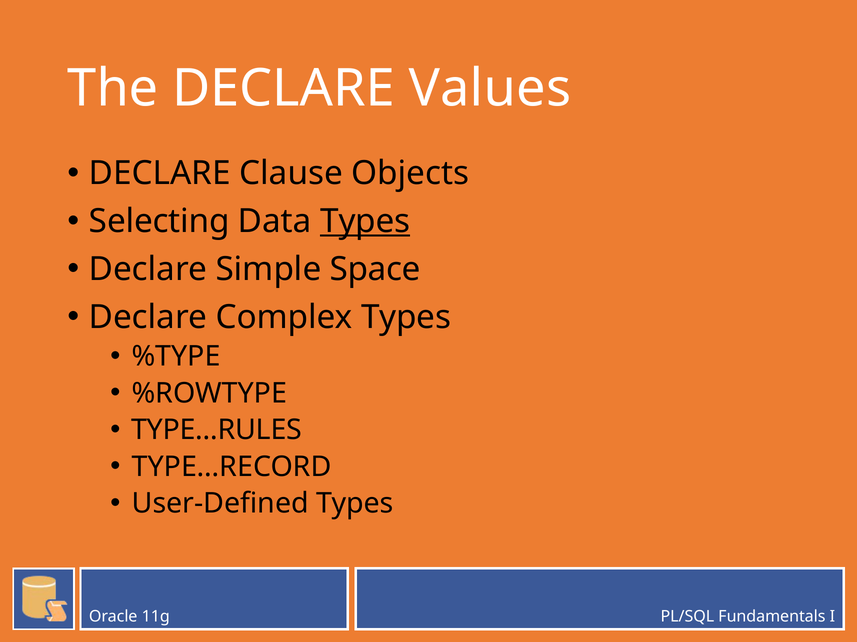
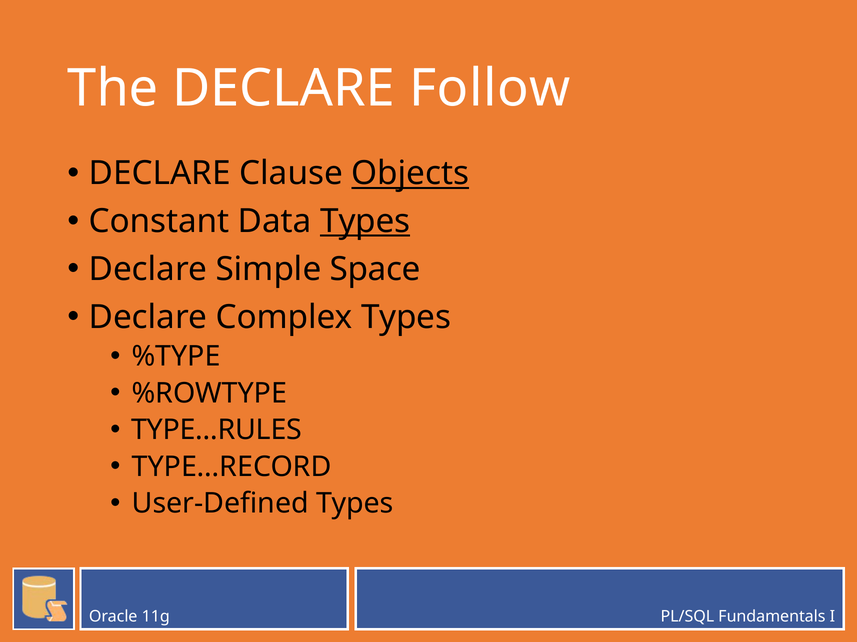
Values: Values -> Follow
Objects underline: none -> present
Selecting: Selecting -> Constant
